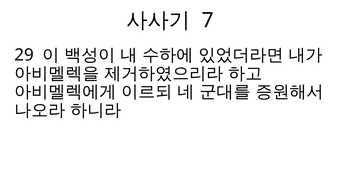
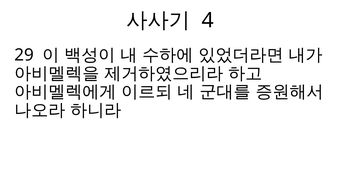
7: 7 -> 4
